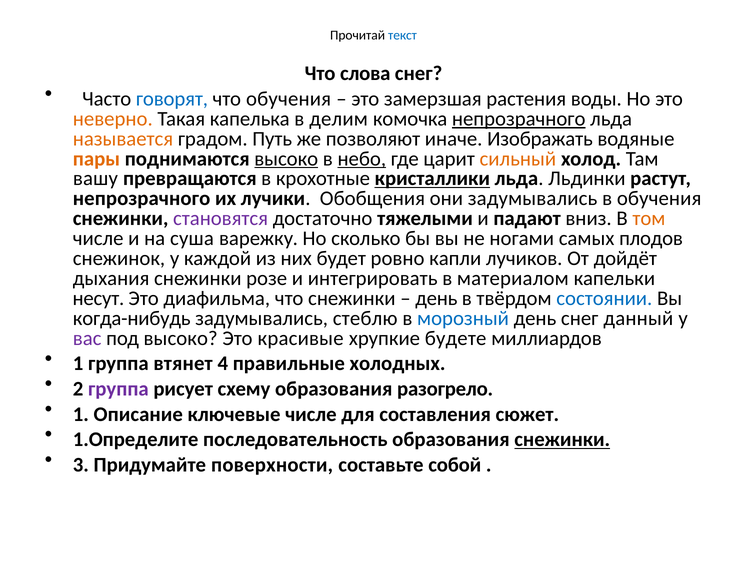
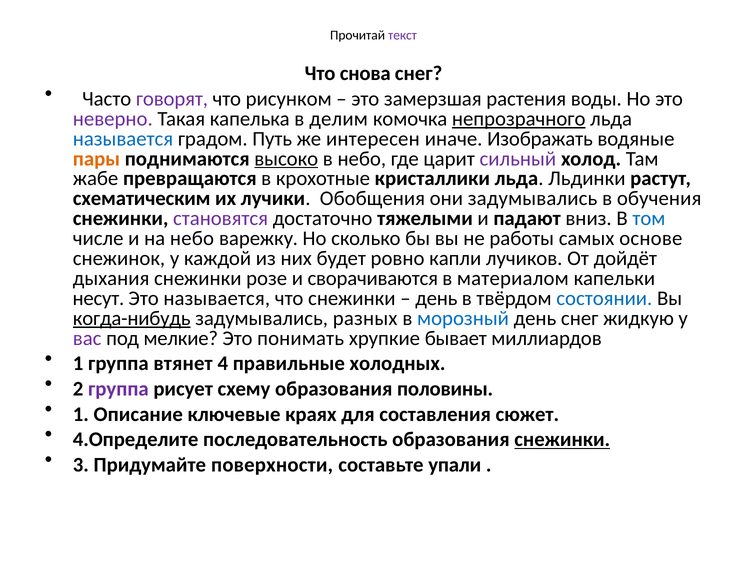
текст colour: blue -> purple
слова: слова -> снова
говорят colour: blue -> purple
что обучения: обучения -> рисунком
неверно colour: orange -> purple
называется at (123, 139) colour: orange -> blue
позволяют: позволяют -> интересен
небо at (362, 158) underline: present -> none
сильный colour: orange -> purple
вашу: вашу -> жабе
кристаллики underline: present -> none
непрозрачного at (142, 198): непрозрачного -> схематическим
том colour: orange -> blue
на суша: суша -> небо
ногами: ногами -> работы
плодов: плодов -> основе
интегрировать: интегрировать -> сворачиваются
Это диафильма: диафильма -> называется
когда-нибудь underline: none -> present
стеблю: стеблю -> разных
данный: данный -> жидкую
под высоко: высоко -> мелкие
красивые: красивые -> понимать
будете: будете -> бывает
разогрело: разогрело -> половины
ключевые числе: числе -> краях
1.Определите: 1.Определите -> 4.Определите
собой: собой -> упали
